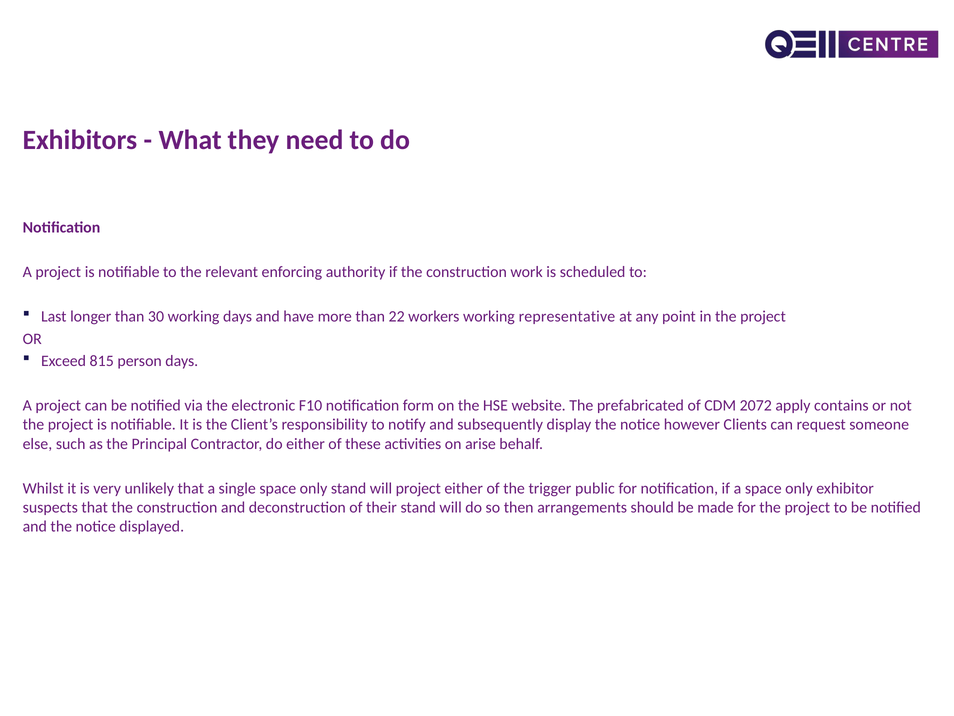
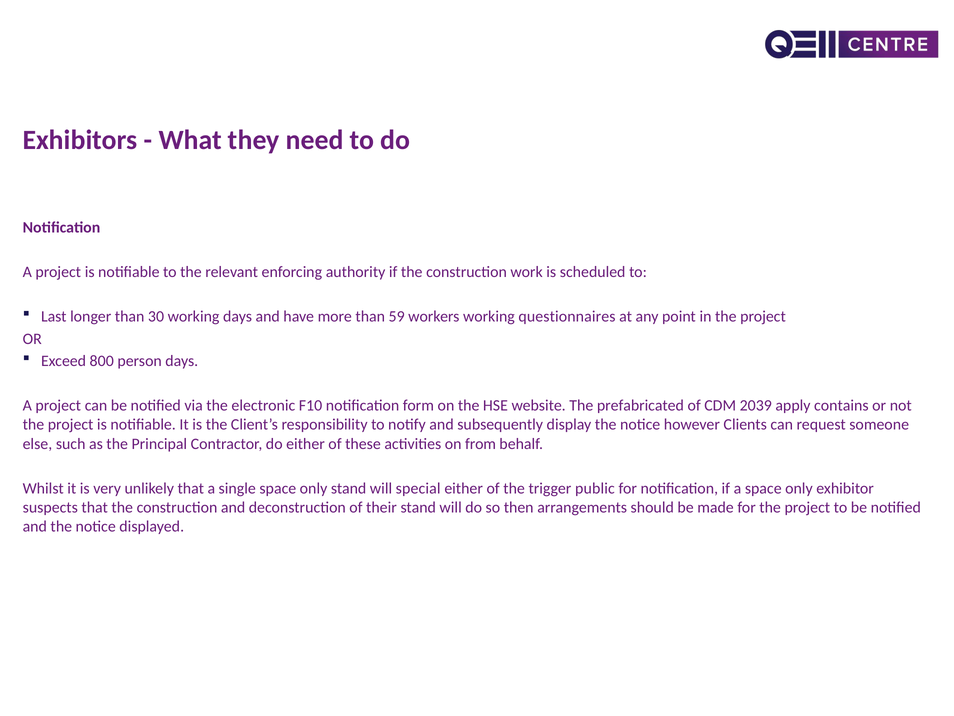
22: 22 -> 59
representative: representative -> questionnaires
815: 815 -> 800
2072: 2072 -> 2039
arise: arise -> from
will project: project -> special
